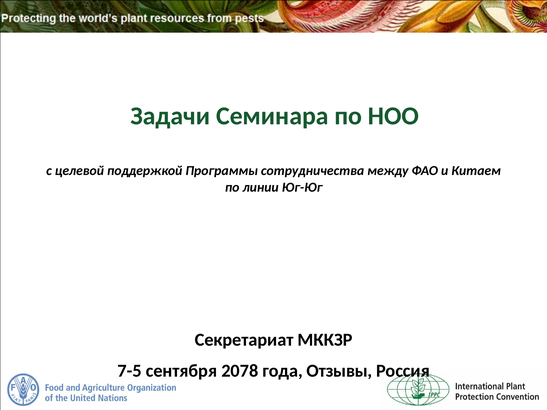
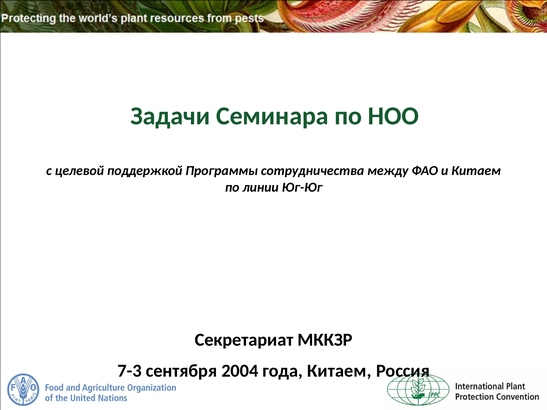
7-5: 7-5 -> 7-3
2078: 2078 -> 2004
года Отзывы: Отзывы -> Китаем
